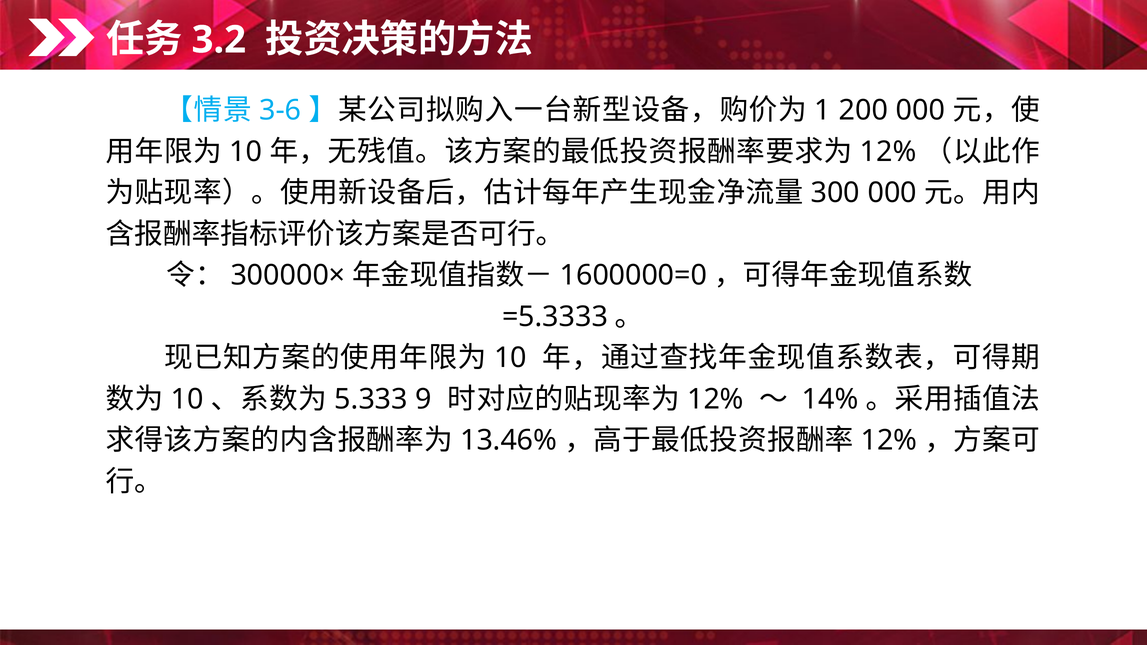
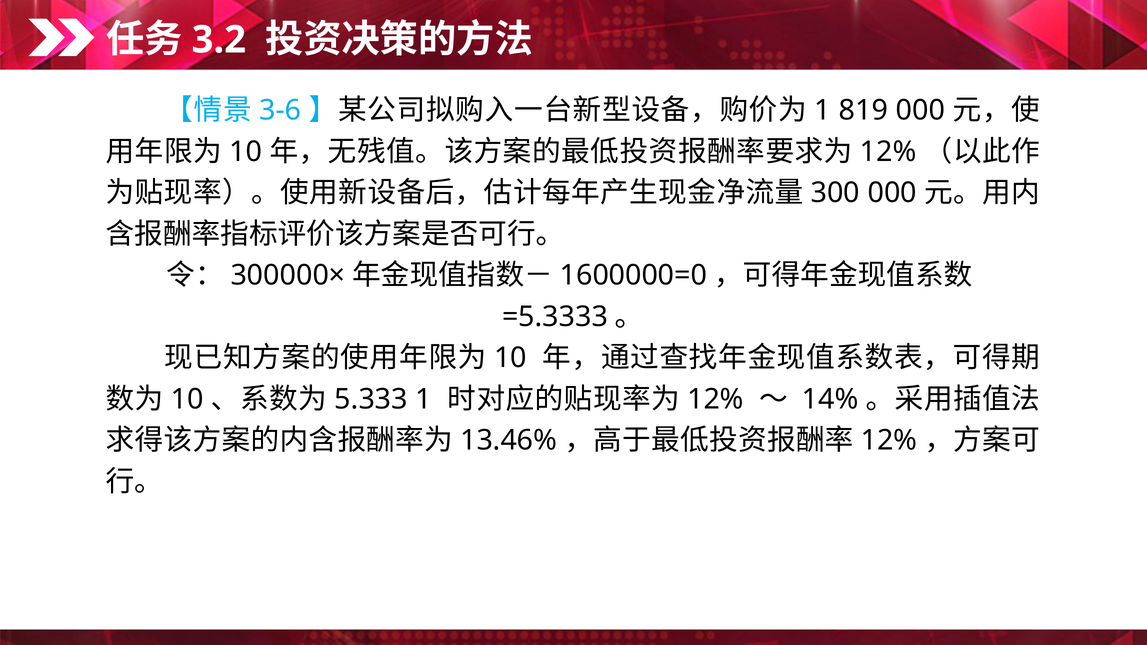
200: 200 -> 819
9 at (424, 399): 9 -> 1
